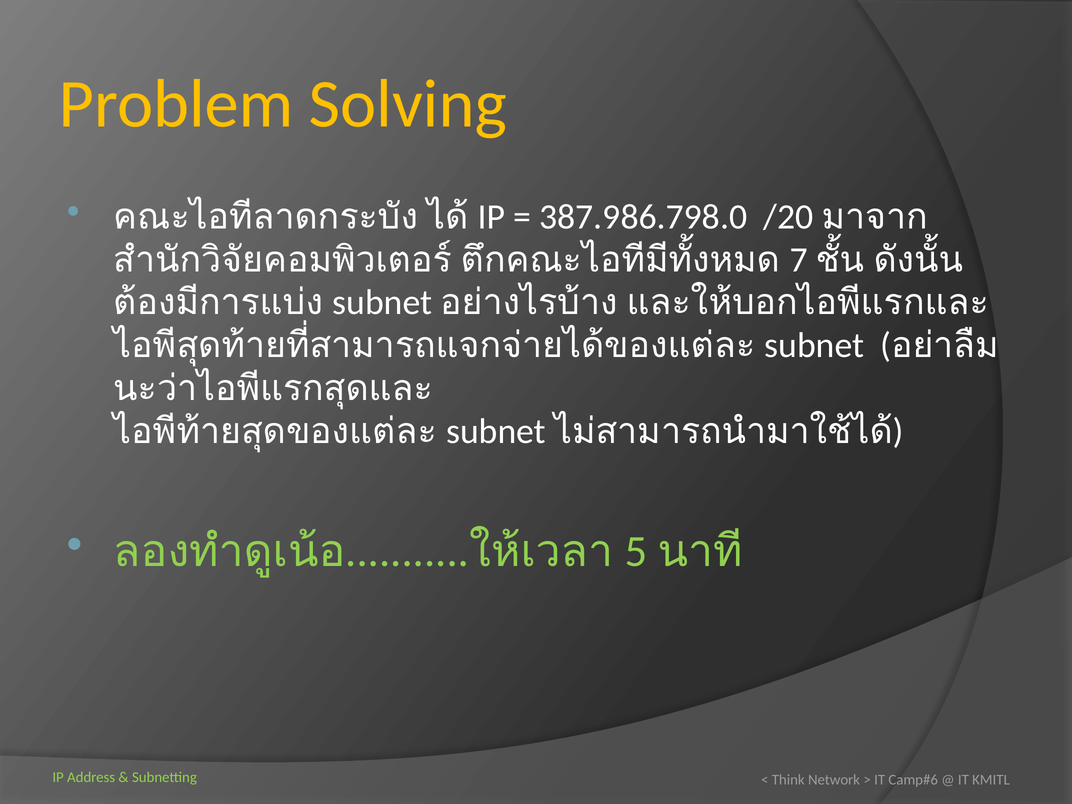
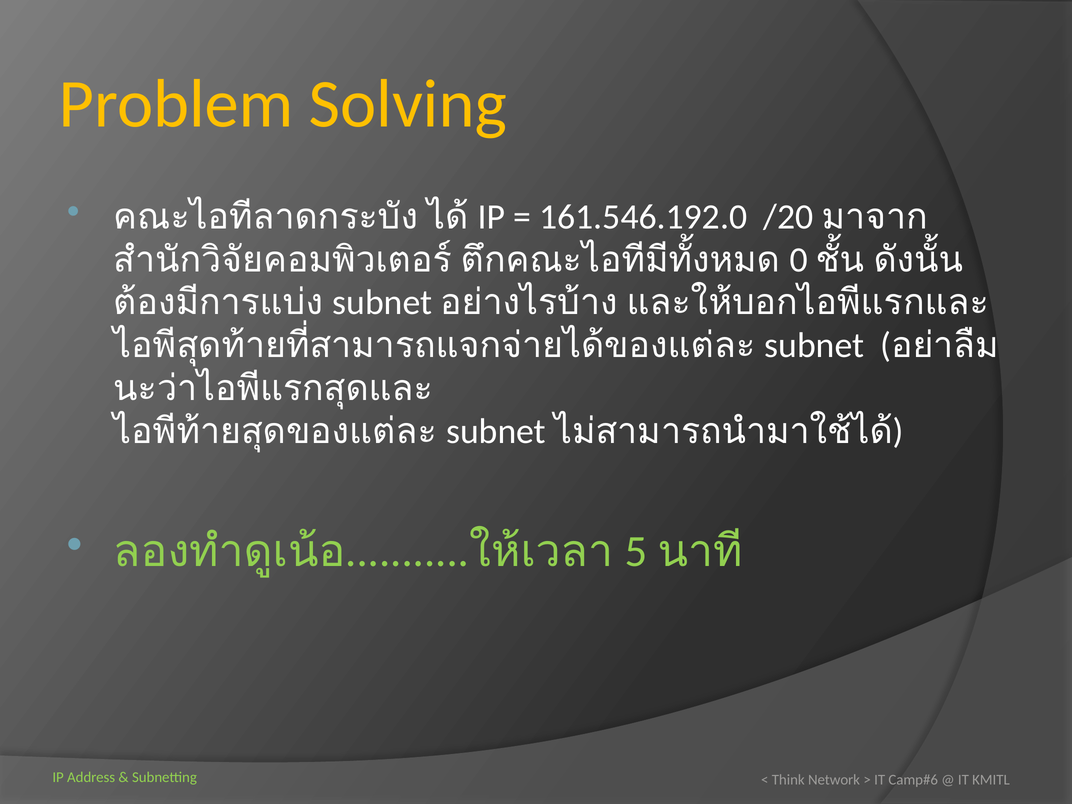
387.986.798.0: 387.986.798.0 -> 161.546.192.0
7: 7 -> 0
